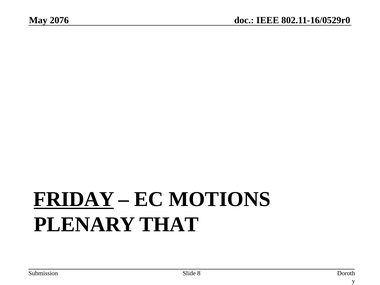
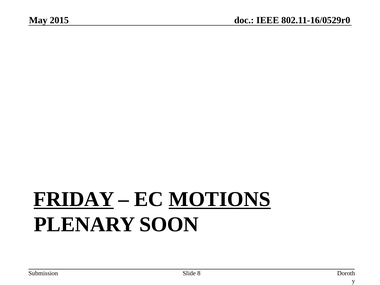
2076: 2076 -> 2015
MOTIONS underline: none -> present
THAT: THAT -> SOON
